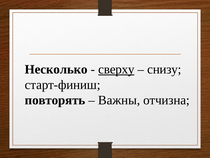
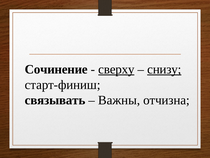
Несколько: Несколько -> Сочинение
снизу underline: none -> present
повторять: повторять -> связывать
